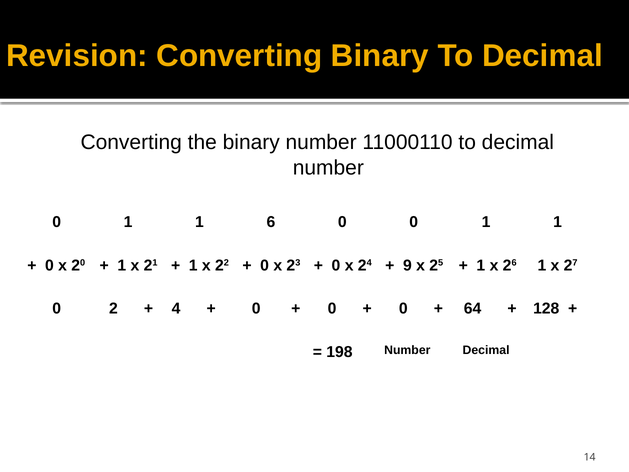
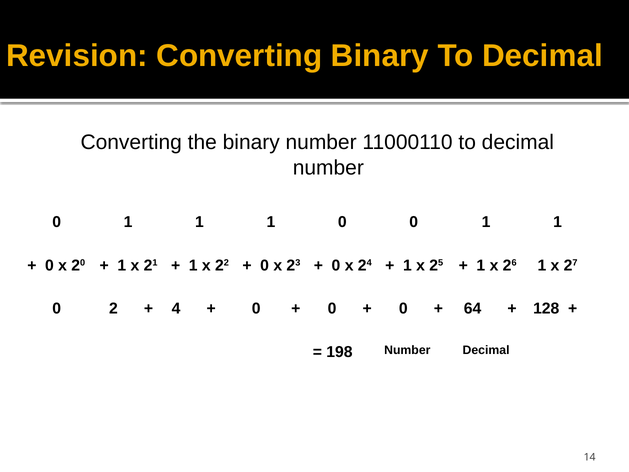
1 1 6: 6 -> 1
9 at (407, 265): 9 -> 1
